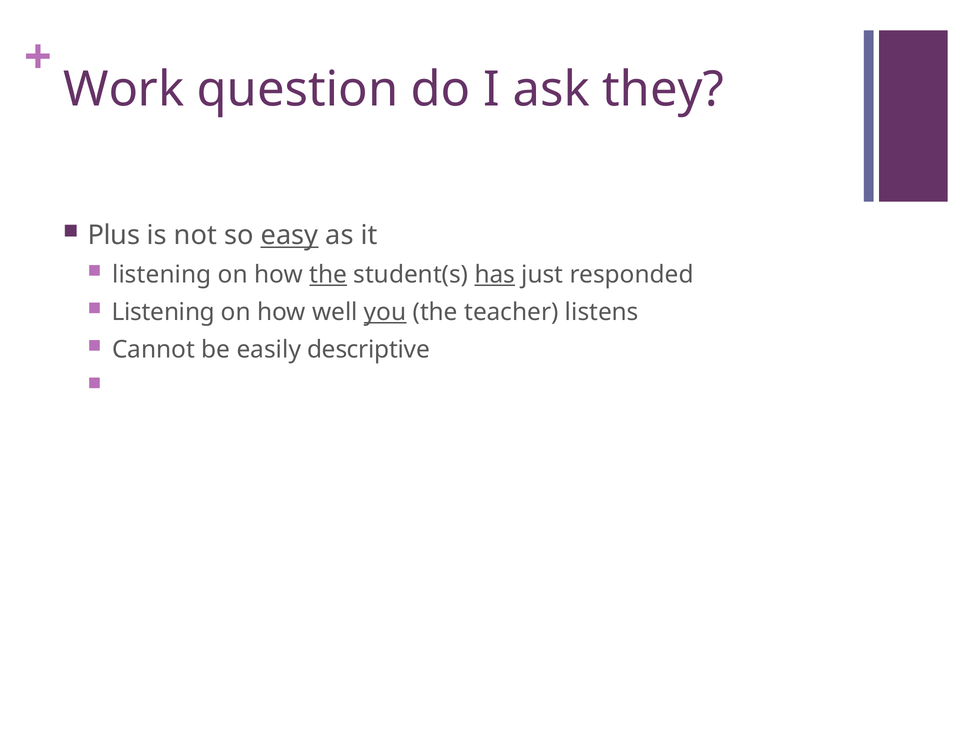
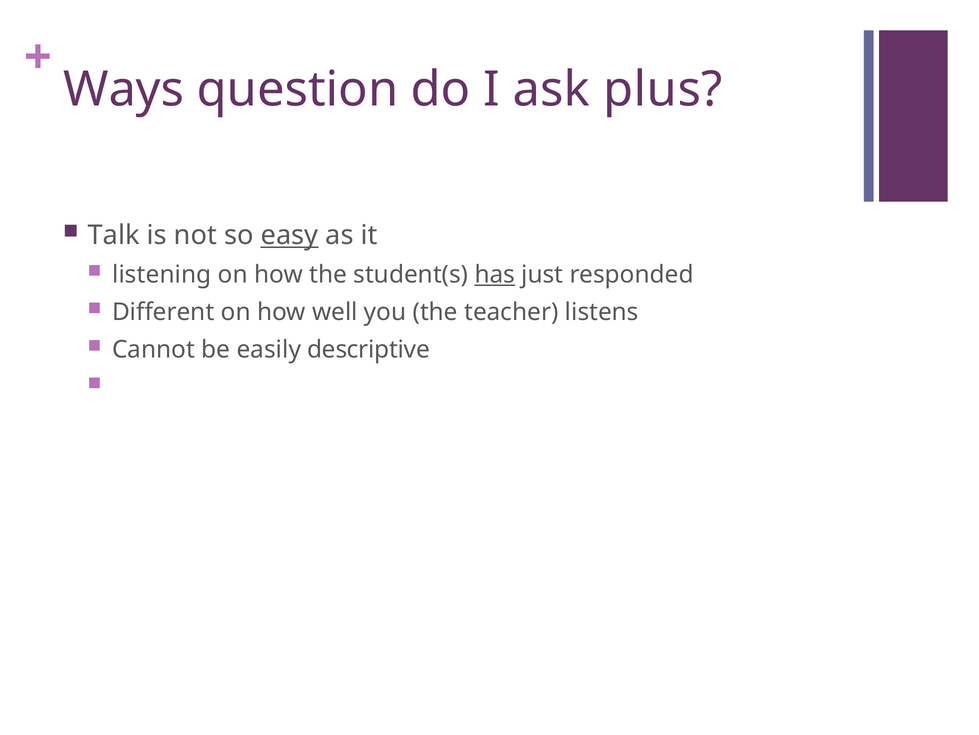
Work: Work -> Ways
they: they -> plus
Plus: Plus -> Talk
the at (328, 274) underline: present -> none
Listening at (163, 312): Listening -> Different
you underline: present -> none
